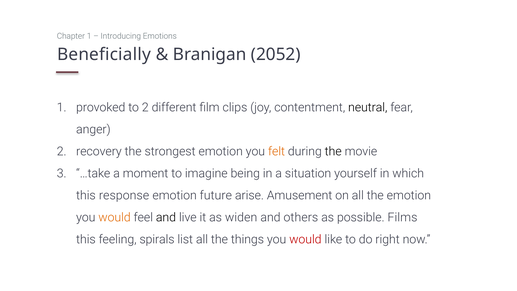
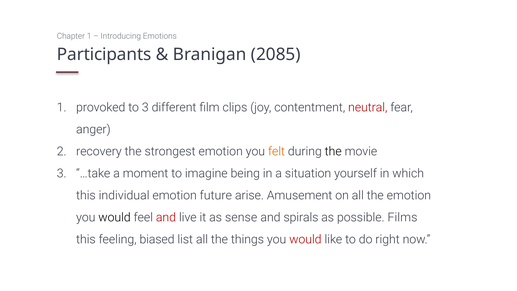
Beneficially: Beneficially -> Participants
2052: 2052 -> 2085
to 2: 2 -> 3
neutral colour: black -> red
response: response -> individual
would at (115, 217) colour: orange -> black
and at (166, 217) colour: black -> red
widen: widen -> sense
others: others -> spirals
spirals: spirals -> biased
